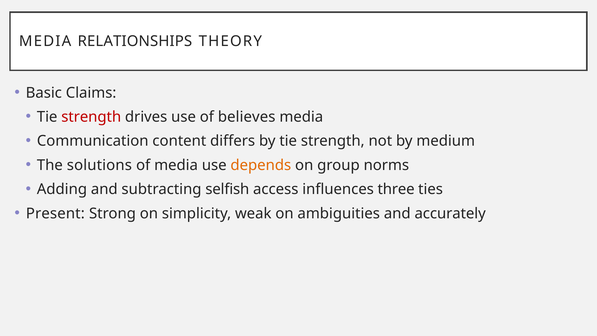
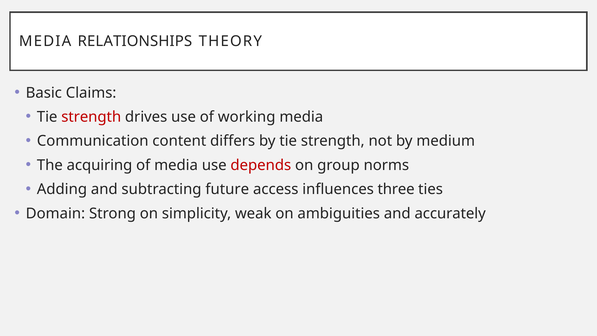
believes: believes -> working
solutions: solutions -> acquiring
depends colour: orange -> red
selfish: selfish -> future
Present: Present -> Domain
